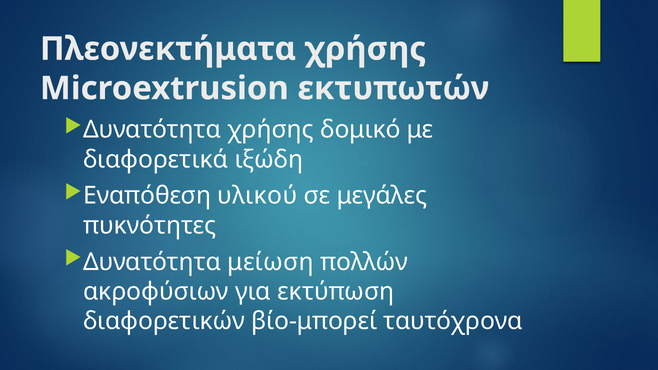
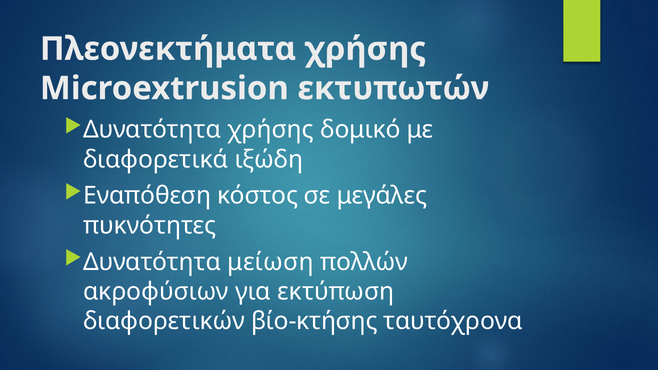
υλικού: υλικού -> κόστος
βίο-μπορεί: βίο-μπορεί -> βίο-κτήσης
